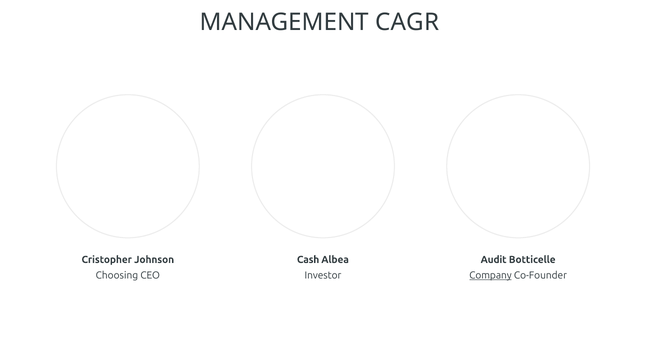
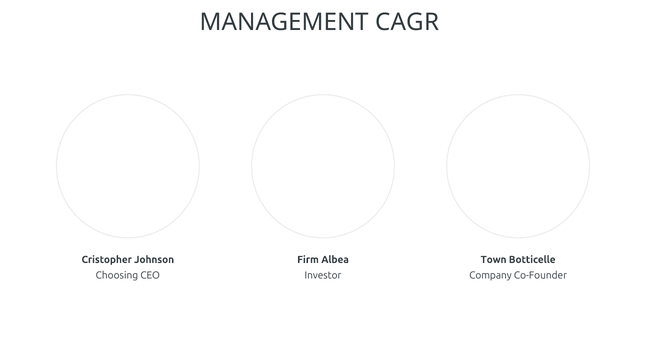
Cash: Cash -> Firm
Audit: Audit -> Town
Company underline: present -> none
